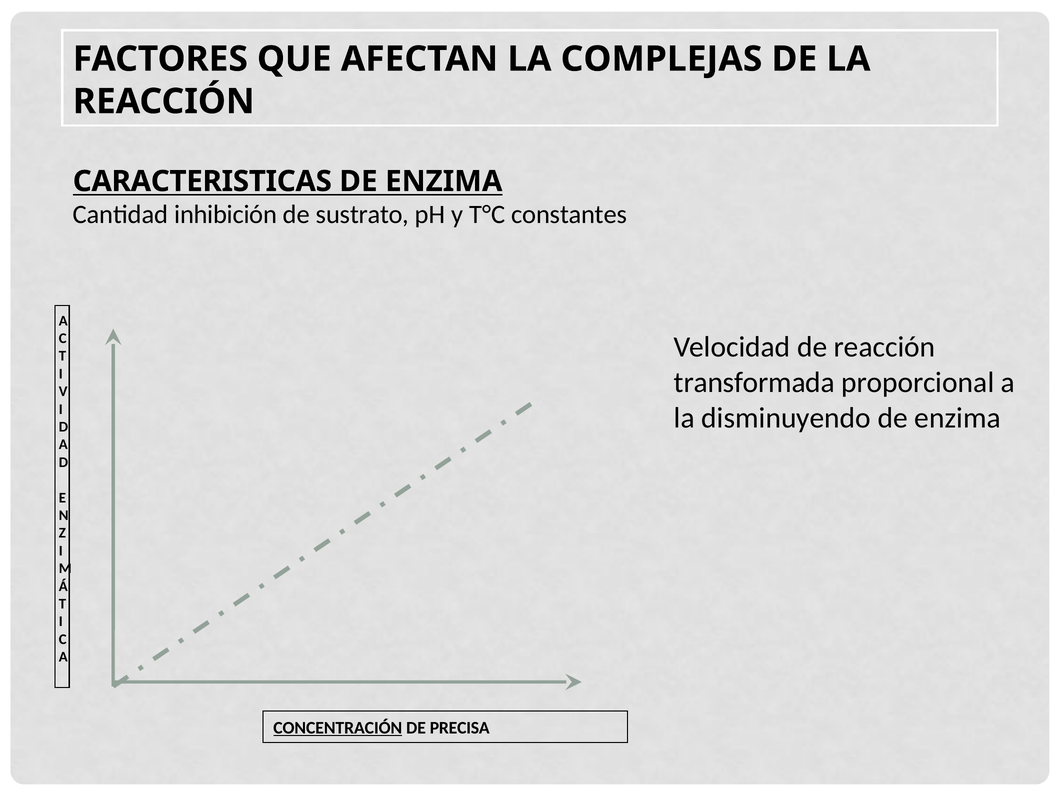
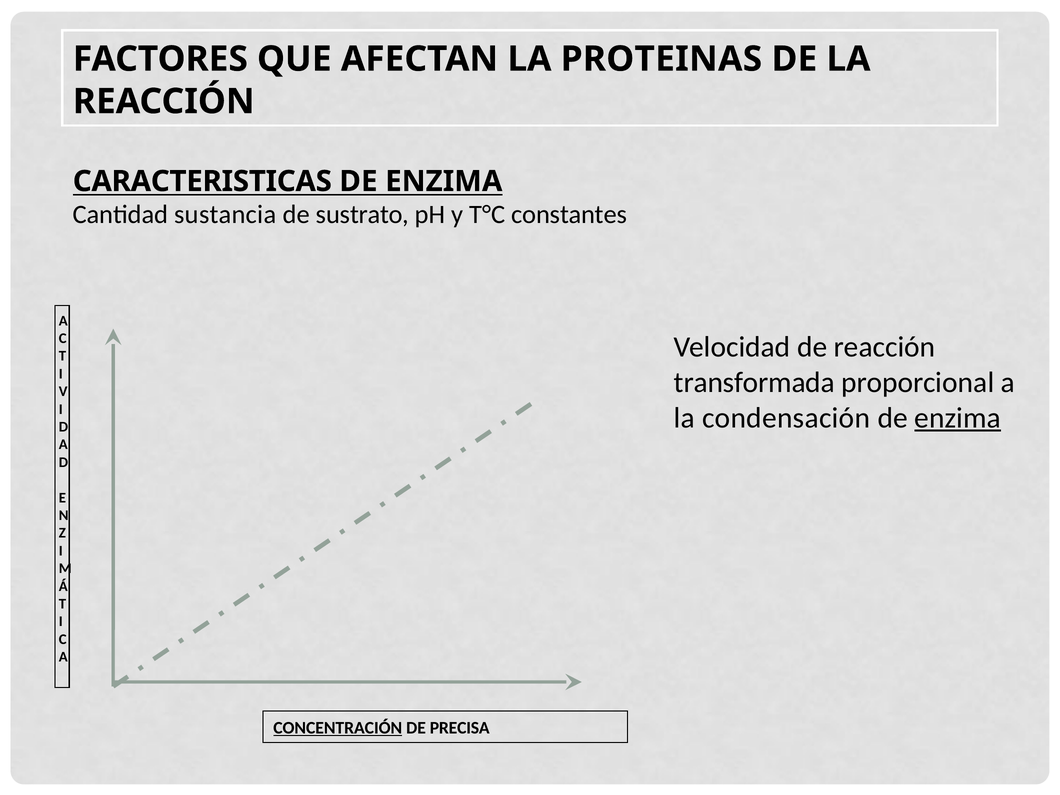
COMPLEJAS: COMPLEJAS -> PROTEINAS
inhibición: inhibición -> sustancia
disminuyendo: disminuyendo -> condensación
enzima at (958, 418) underline: none -> present
